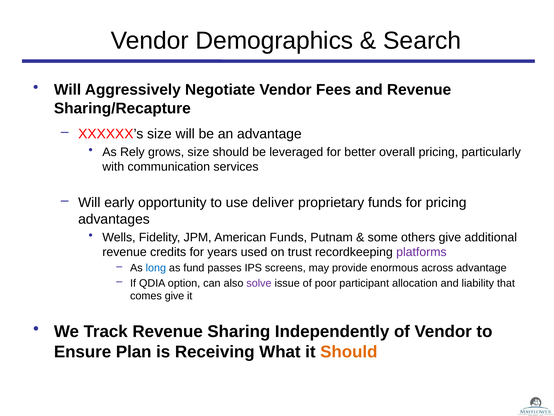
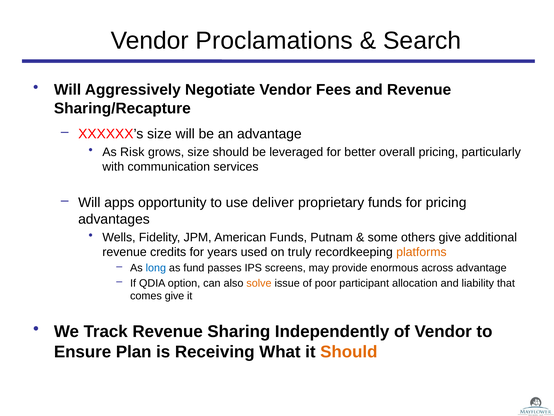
Demographics: Demographics -> Proclamations
Rely: Rely -> Risk
early: early -> apps
trust: trust -> truly
platforms colour: purple -> orange
solve colour: purple -> orange
